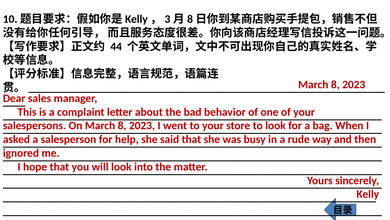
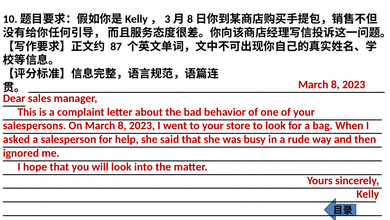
44: 44 -> 87
